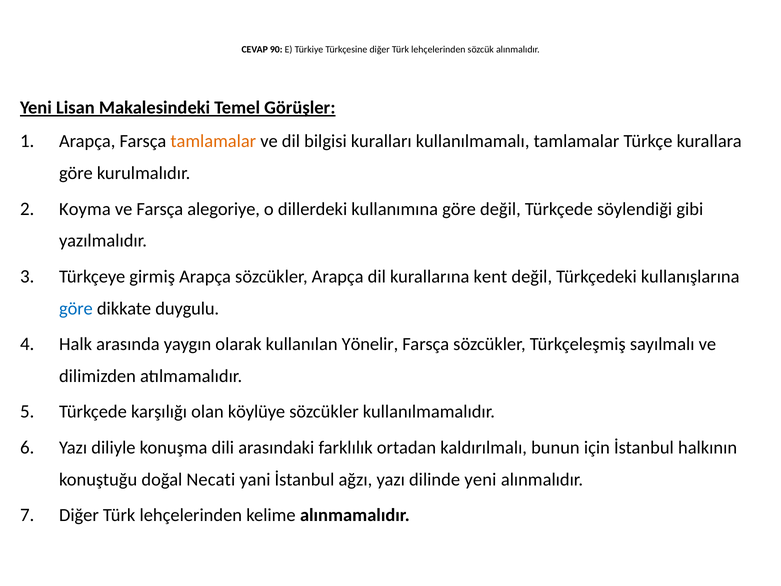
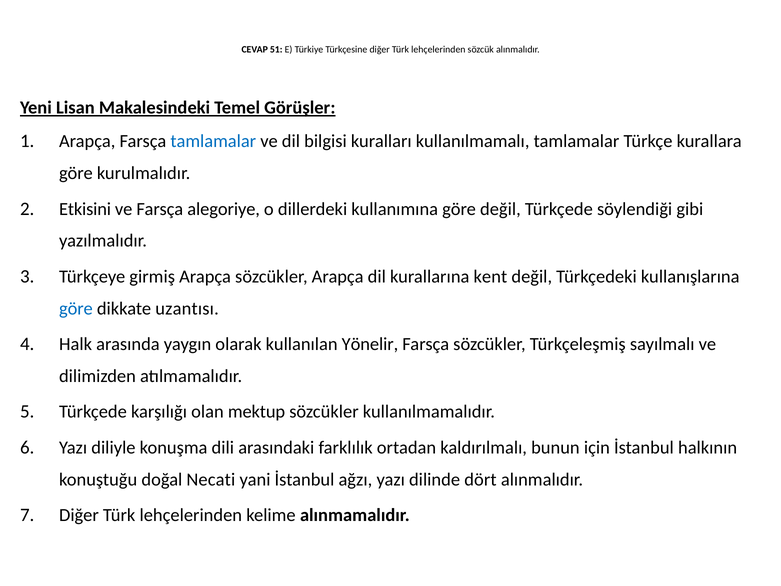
90: 90 -> 51
tamlamalar at (213, 141) colour: orange -> blue
Koyma: Koyma -> Etkisini
duygulu: duygulu -> uzantısı
köylüye: köylüye -> mektup
dilinde yeni: yeni -> dört
